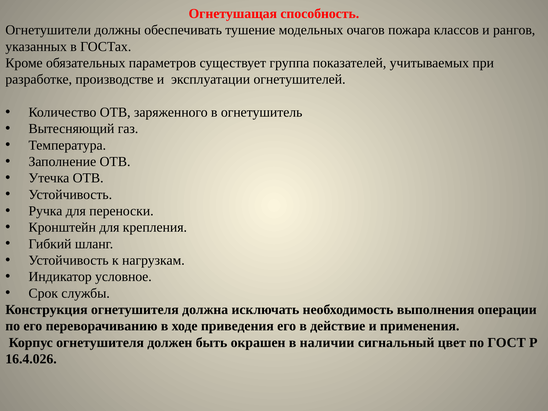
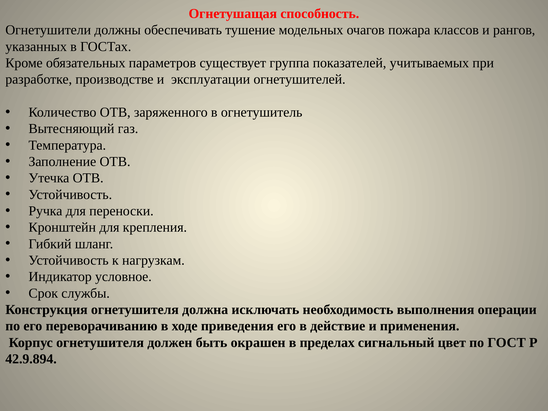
наличии: наличии -> пределах
16.4.026: 16.4.026 -> 42.9.894
